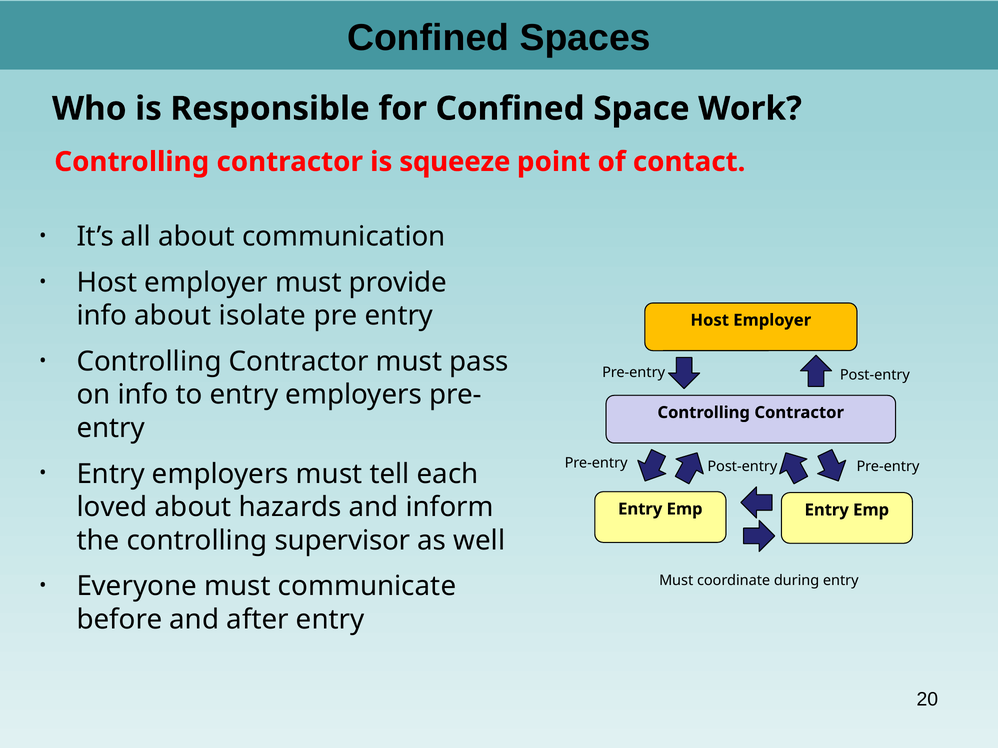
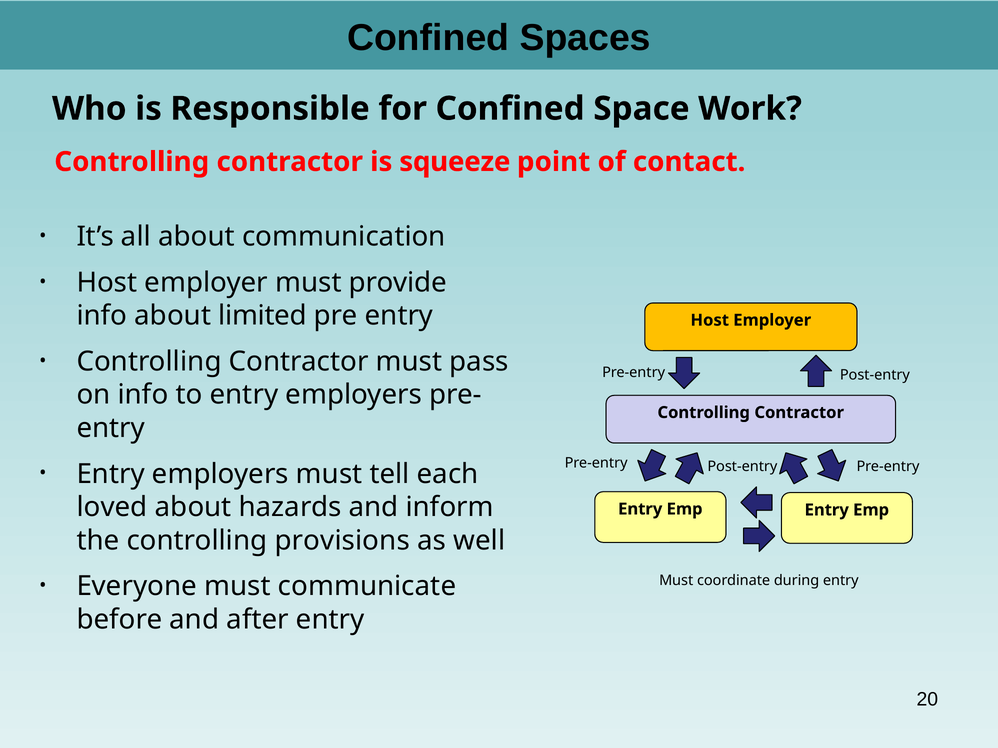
isolate: isolate -> limited
supervisor: supervisor -> provisions
